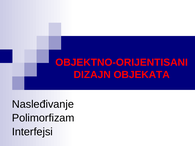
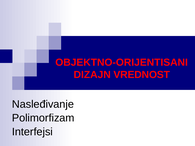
OBJEKATA: OBJEKATA -> VREDNOST
